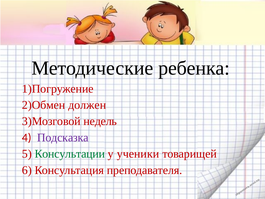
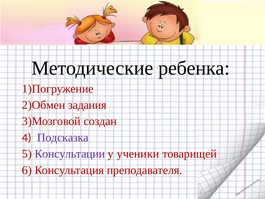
должен: должен -> задания
недель: недель -> создан
Консультации colour: green -> purple
